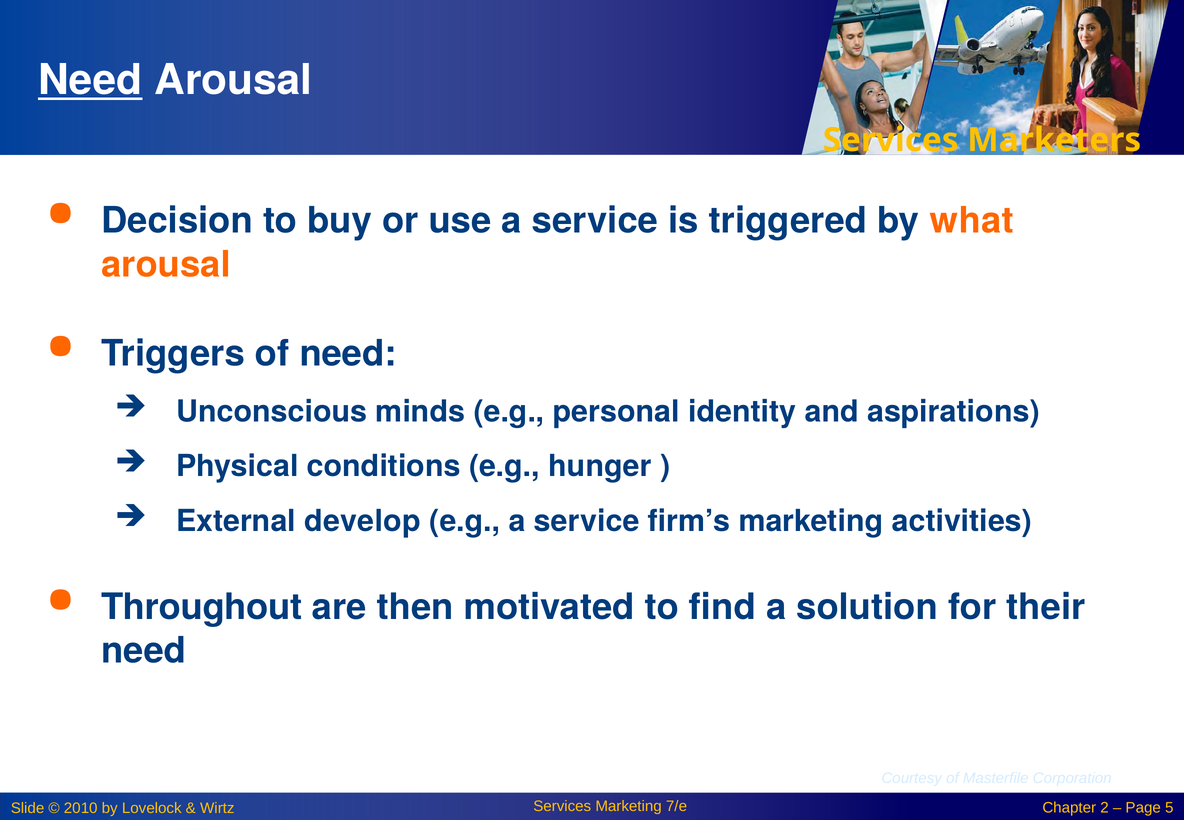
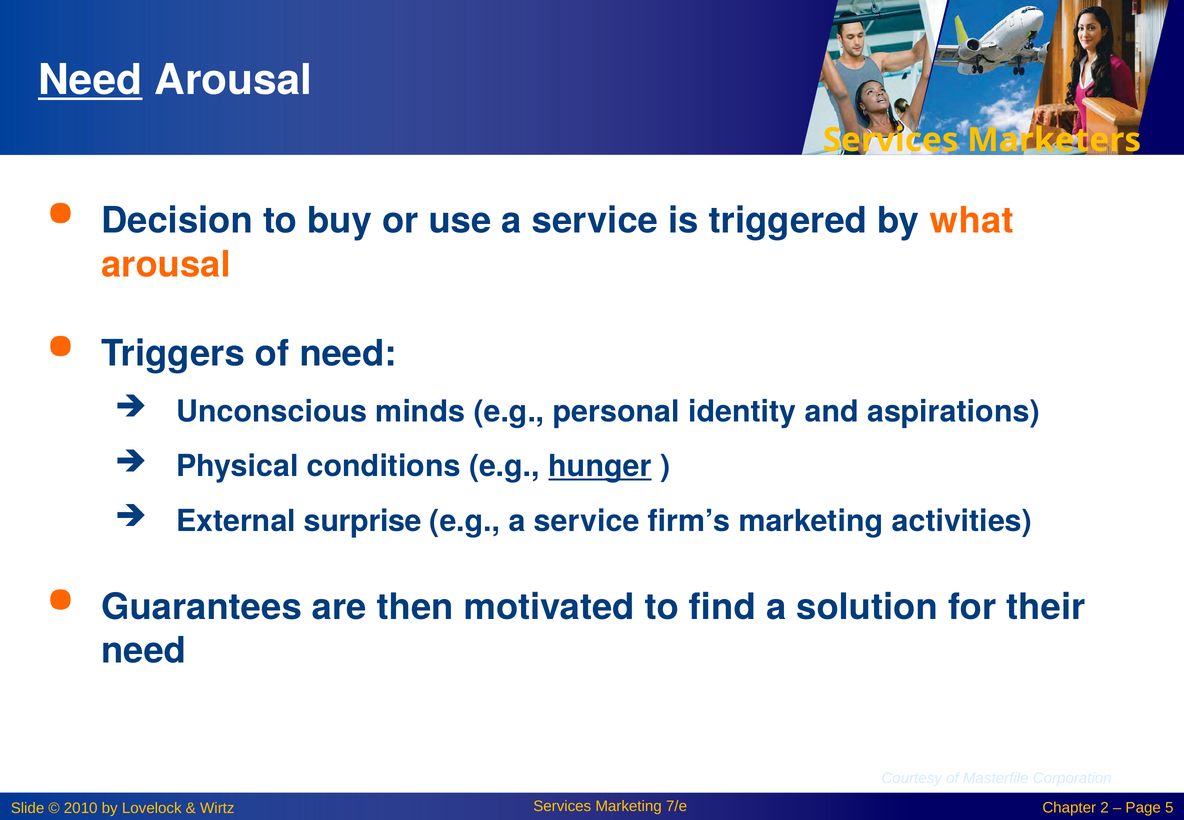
hunger underline: none -> present
develop: develop -> surprise
Throughout: Throughout -> Guarantees
